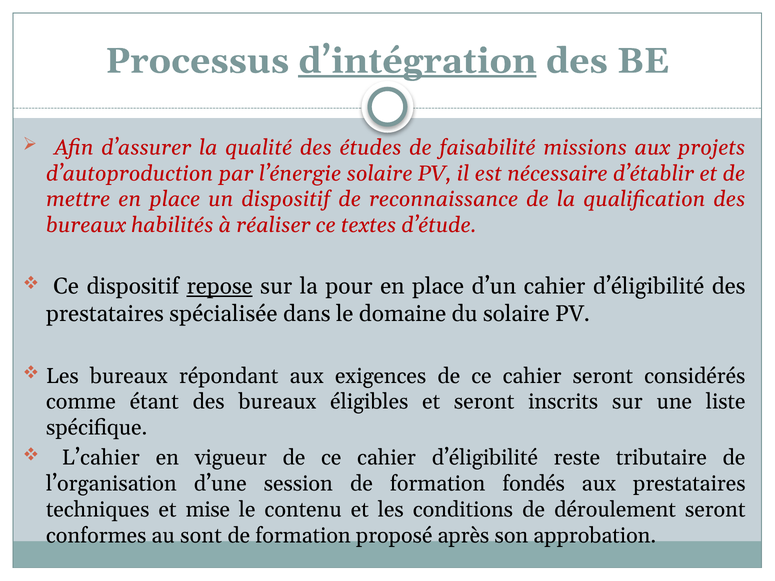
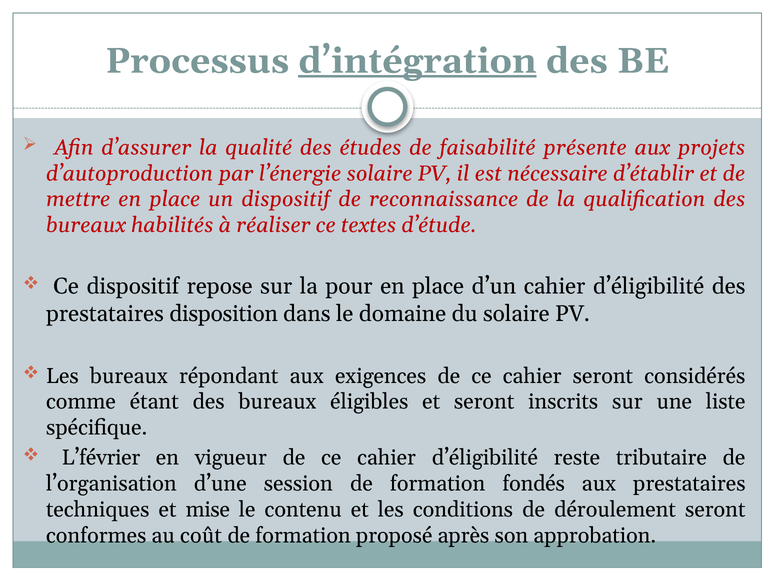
missions: missions -> présente
repose underline: present -> none
spécialisée: spécialisée -> disposition
L’cahier: L’cahier -> L’février
sont: sont -> coût
